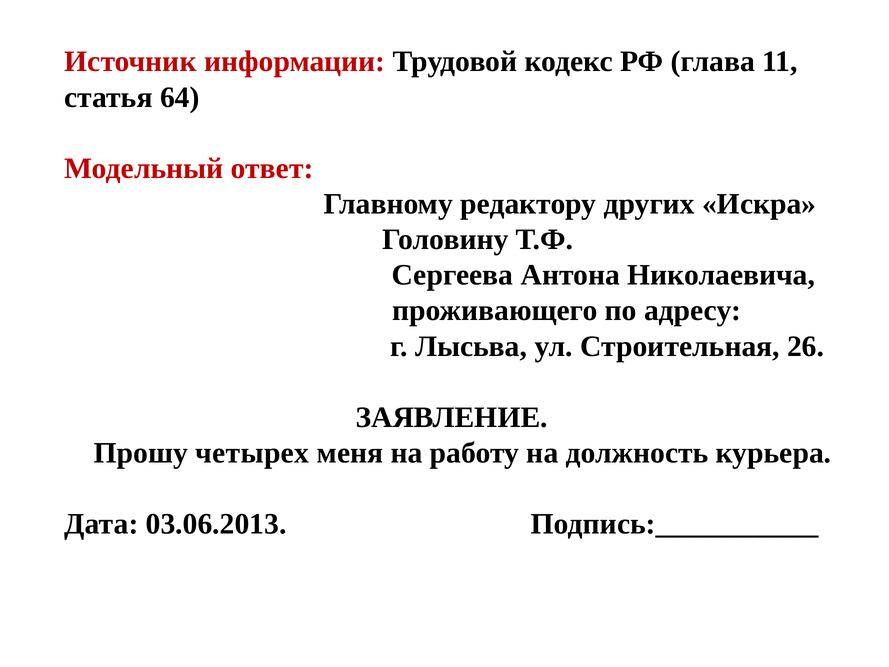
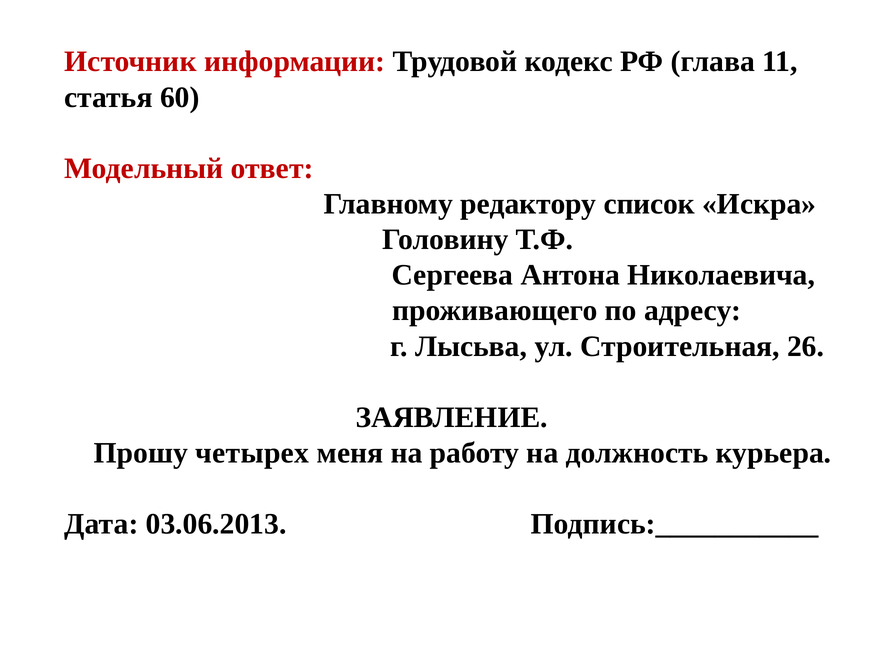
64: 64 -> 60
других: других -> список
